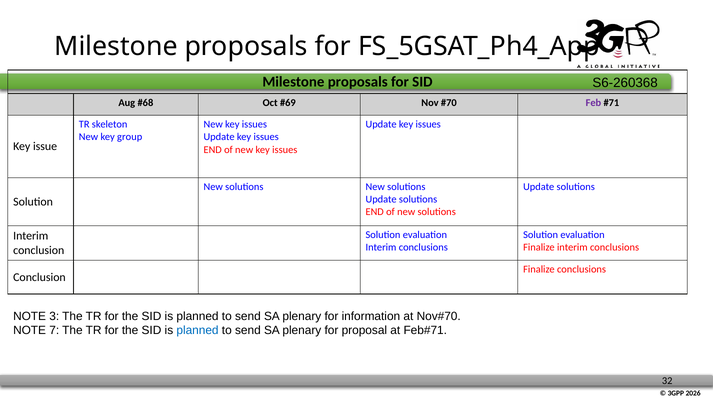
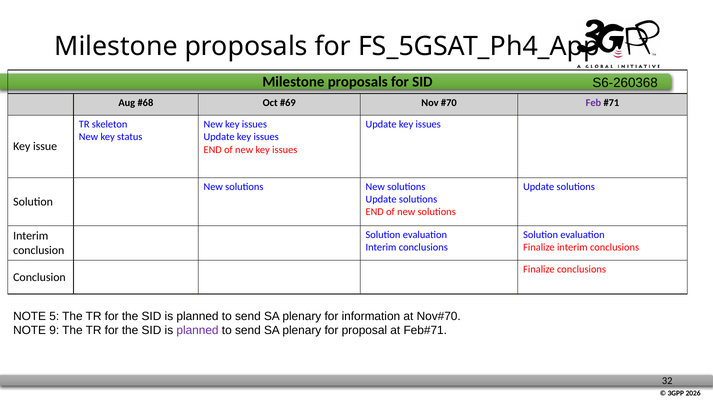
group: group -> status
3: 3 -> 5
7: 7 -> 9
planned at (198, 330) colour: blue -> purple
